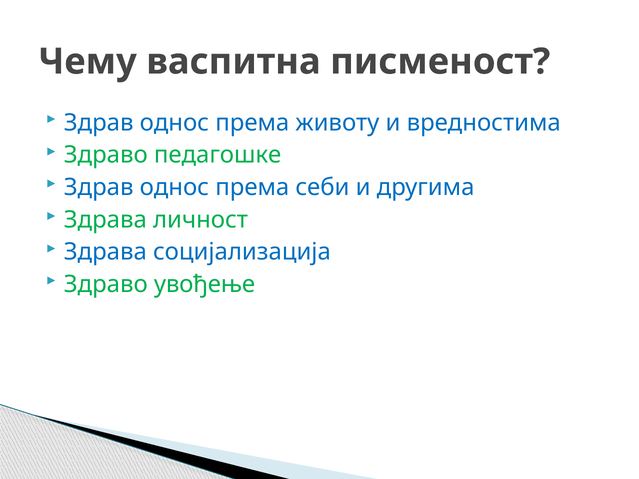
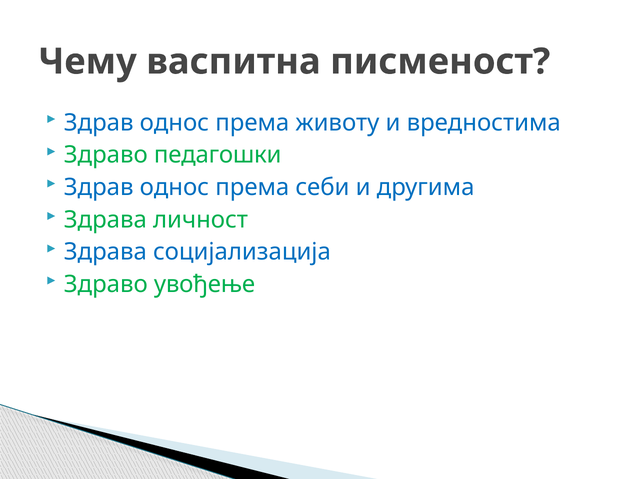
педагошке: педагошке -> педагошки
